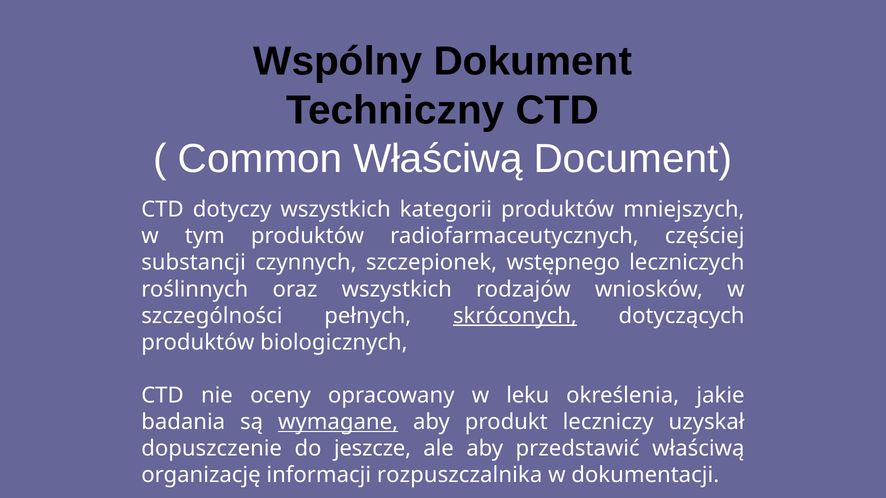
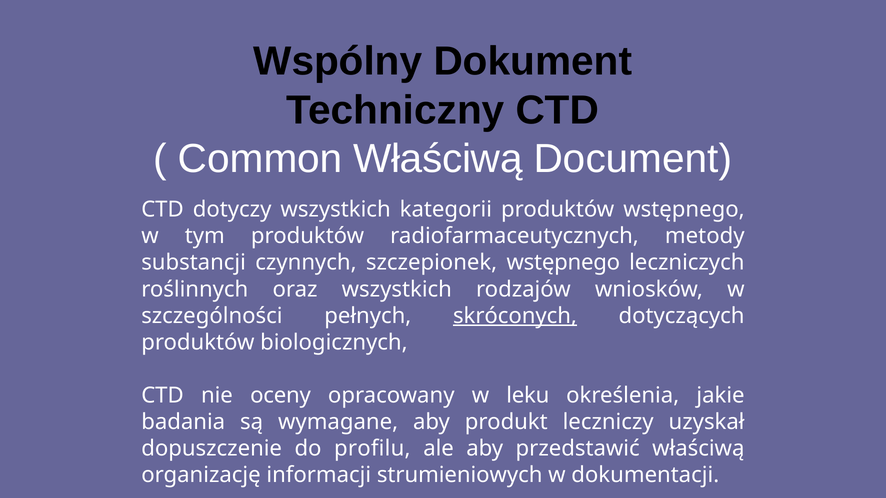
produktów mniejszych: mniejszych -> wstępnego
częściej: częściej -> metody
wymagane underline: present -> none
jeszcze: jeszcze -> profilu
rozpuszczalnika: rozpuszczalnika -> strumieniowych
